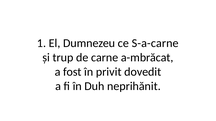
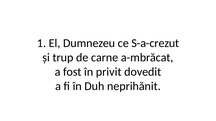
S-a-carne: S-a-carne -> S-a-crezut
